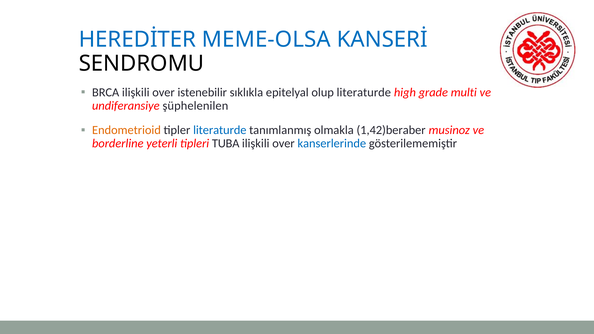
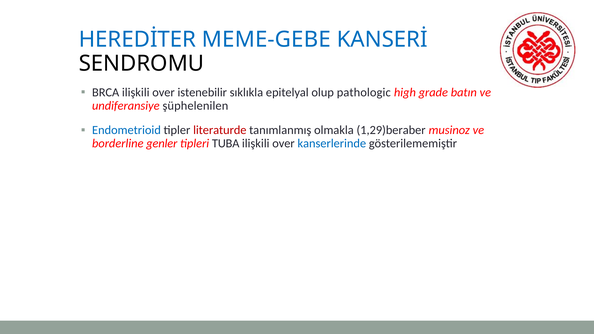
MEME-OLSA: MEME-OLSA -> MEME-GEBE
olup literaturde: literaturde -> pathologic
multi: multi -> batın
Endometrioid colour: orange -> blue
literaturde at (220, 130) colour: blue -> red
1,42)beraber: 1,42)beraber -> 1,29)beraber
yeterli: yeterli -> genler
